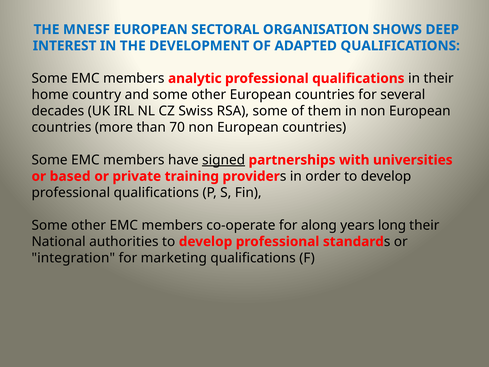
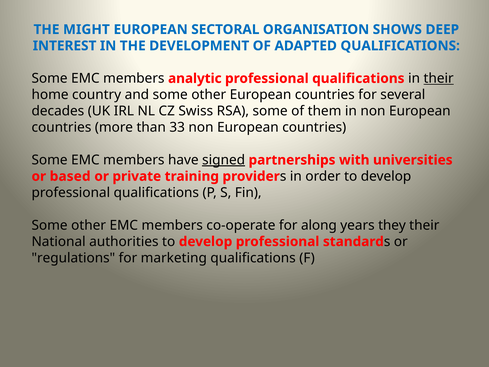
MNESF: MNESF -> MIGHT
their at (439, 78) underline: none -> present
70: 70 -> 33
long: long -> they
integration: integration -> regulations
